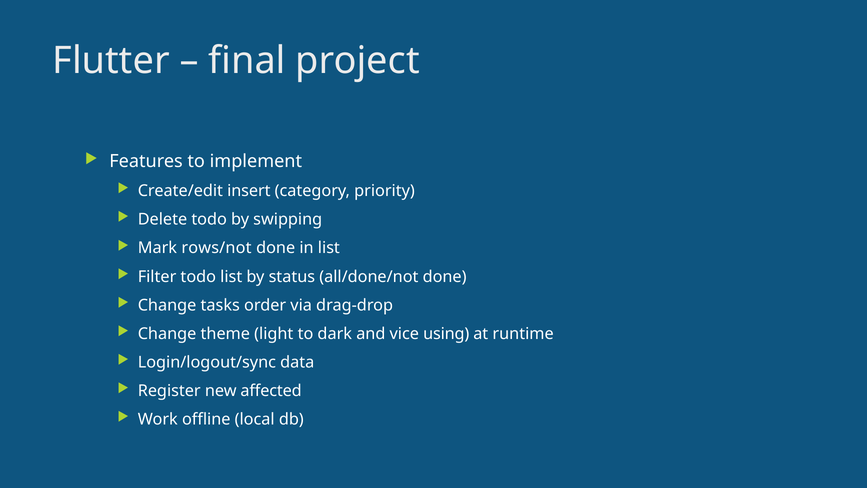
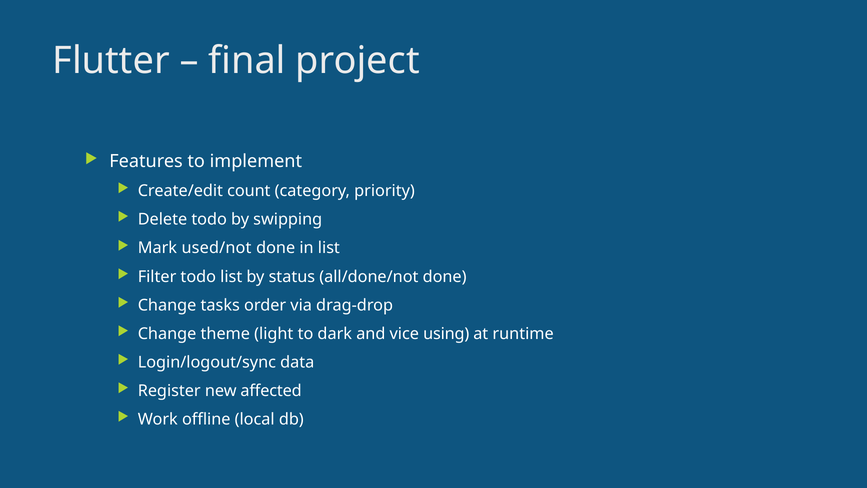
insert: insert -> count
rows/not: rows/not -> used/not
